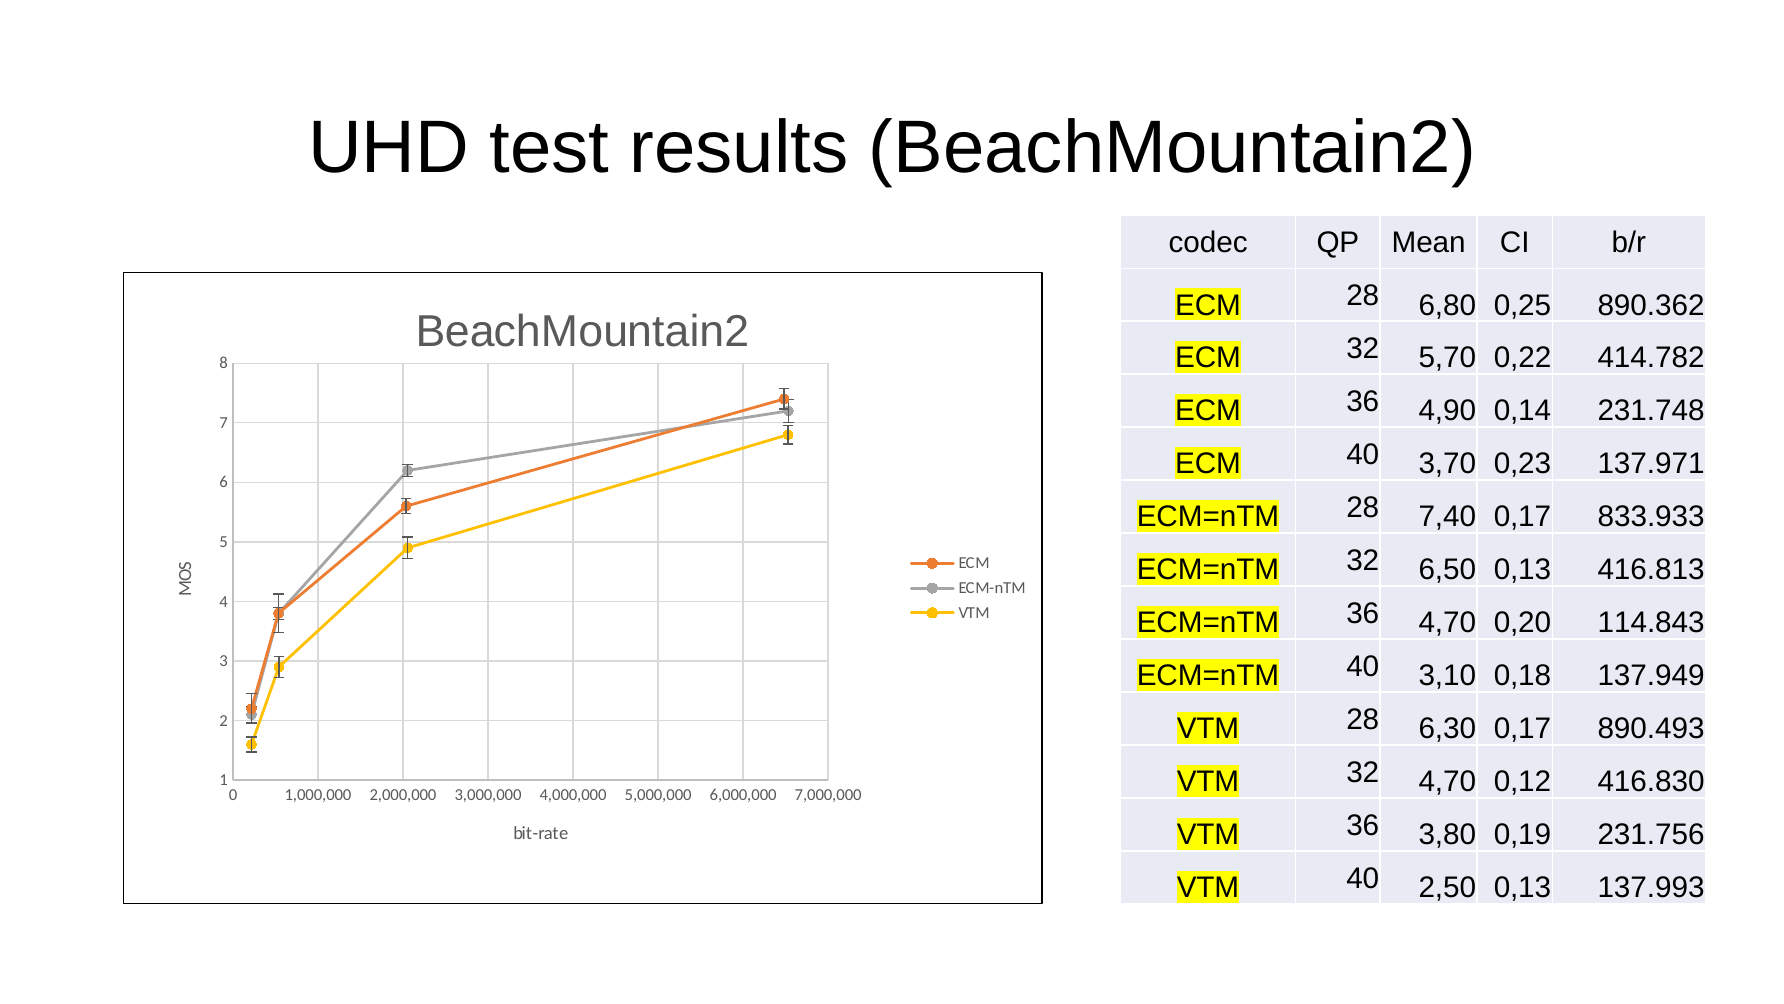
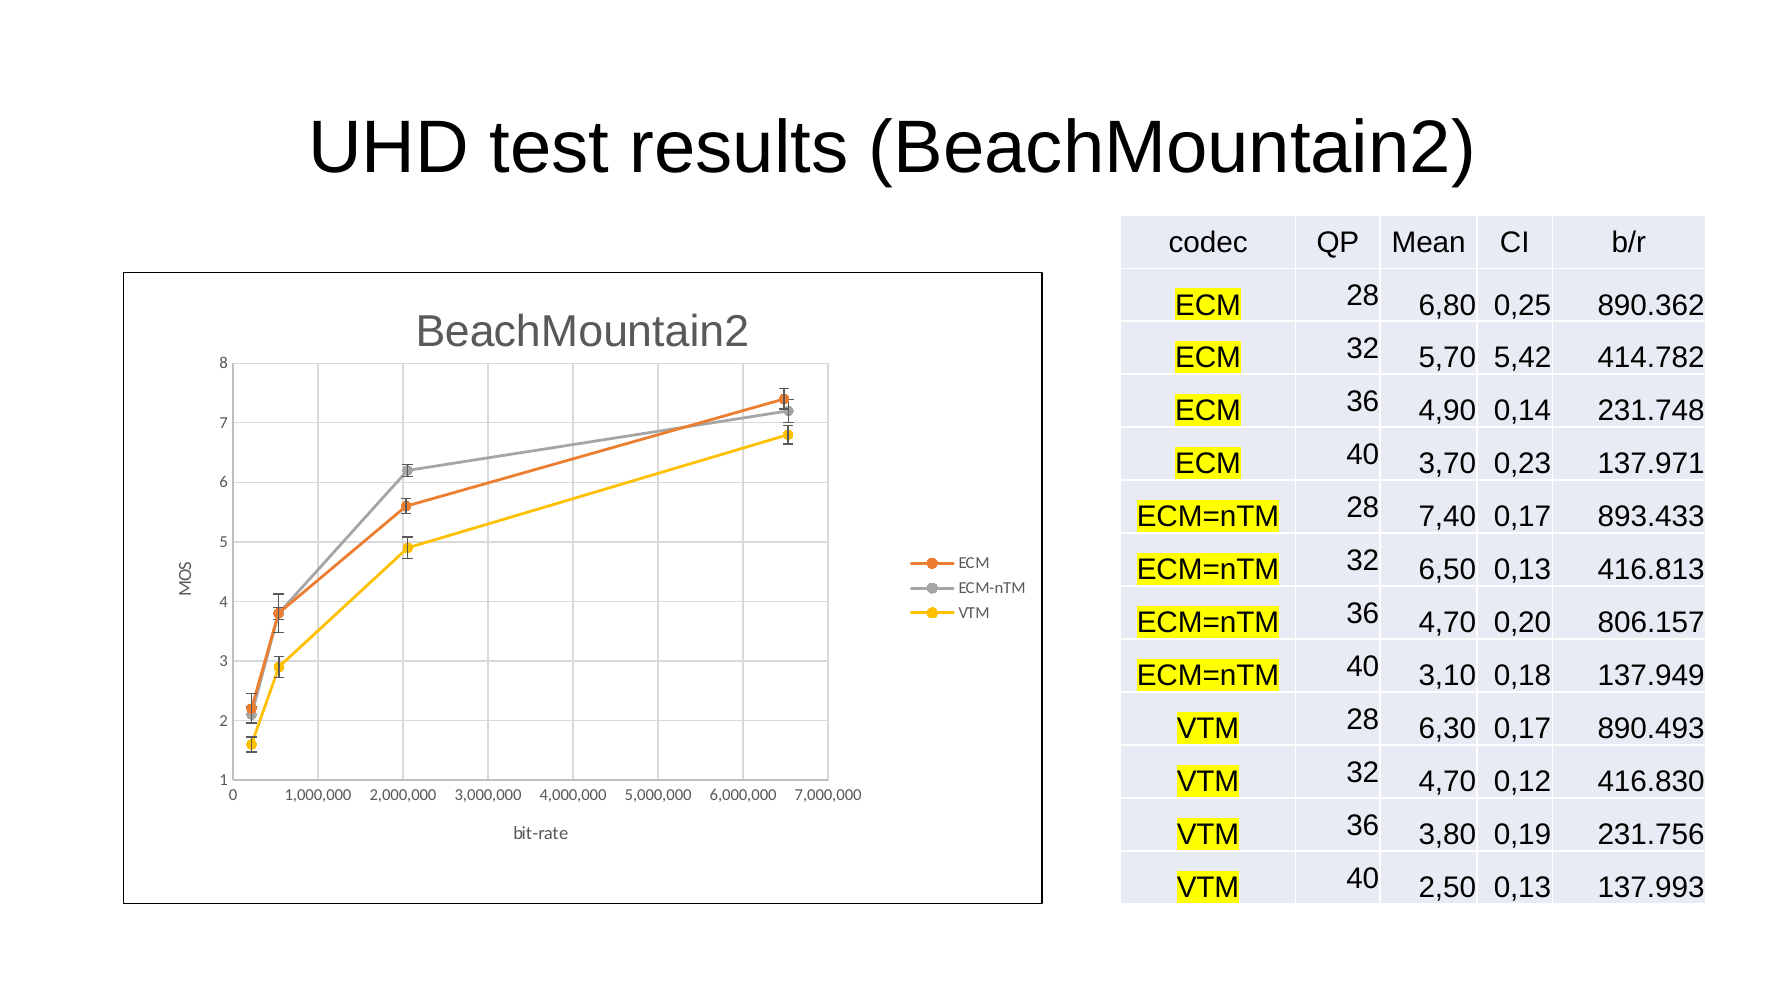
0,22: 0,22 -> 5,42
833.933: 833.933 -> 893.433
114.843: 114.843 -> 806.157
